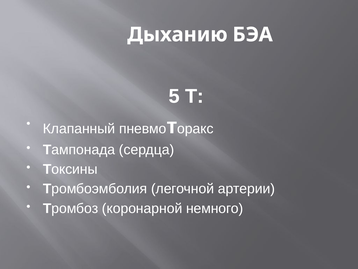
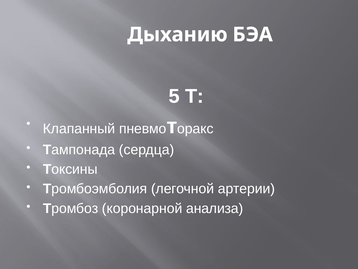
немного: немного -> анализа
